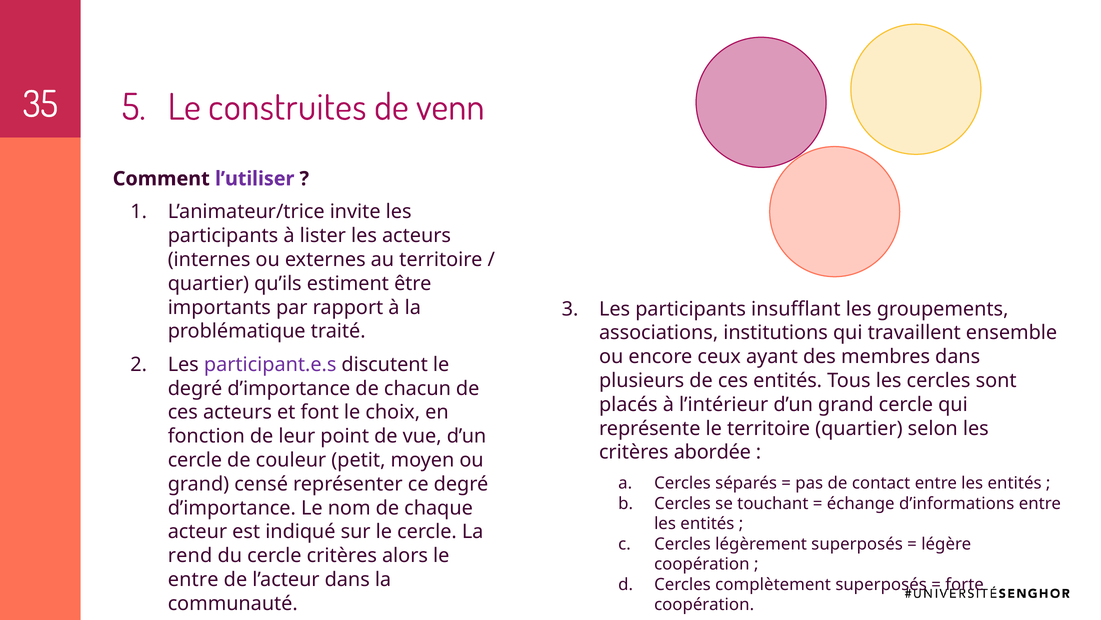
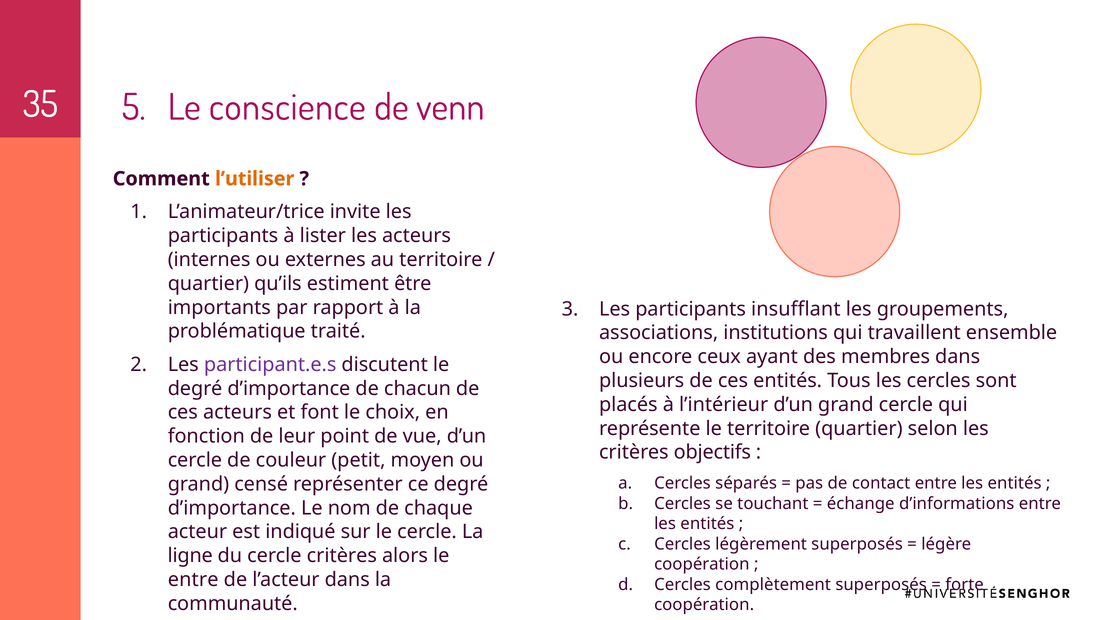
construites: construites -> conscience
l’utiliser colour: purple -> orange
abordée: abordée -> objectifs
rend: rend -> ligne
